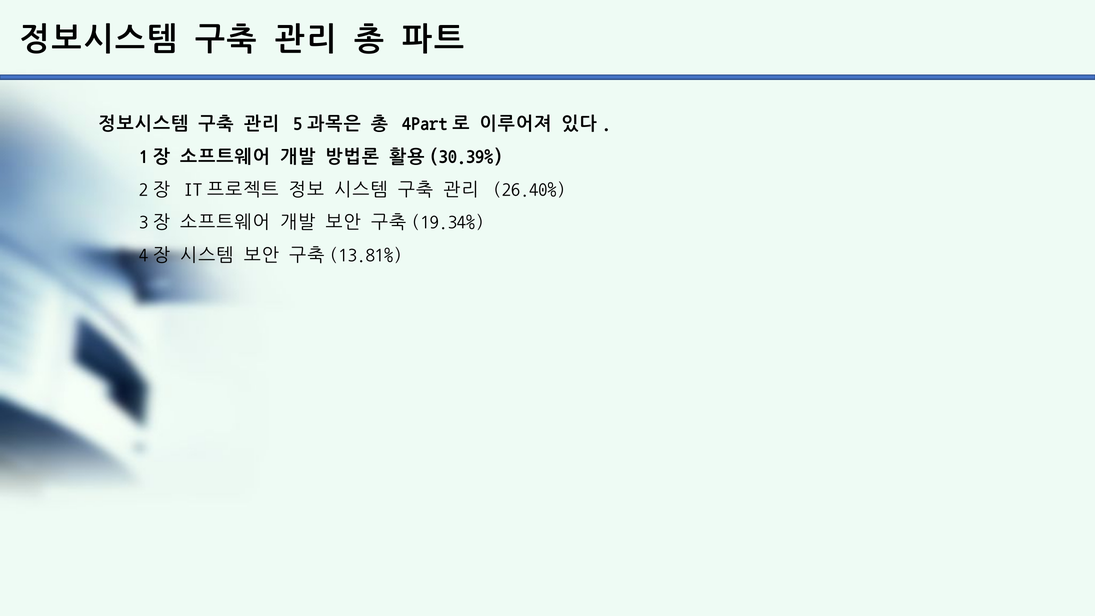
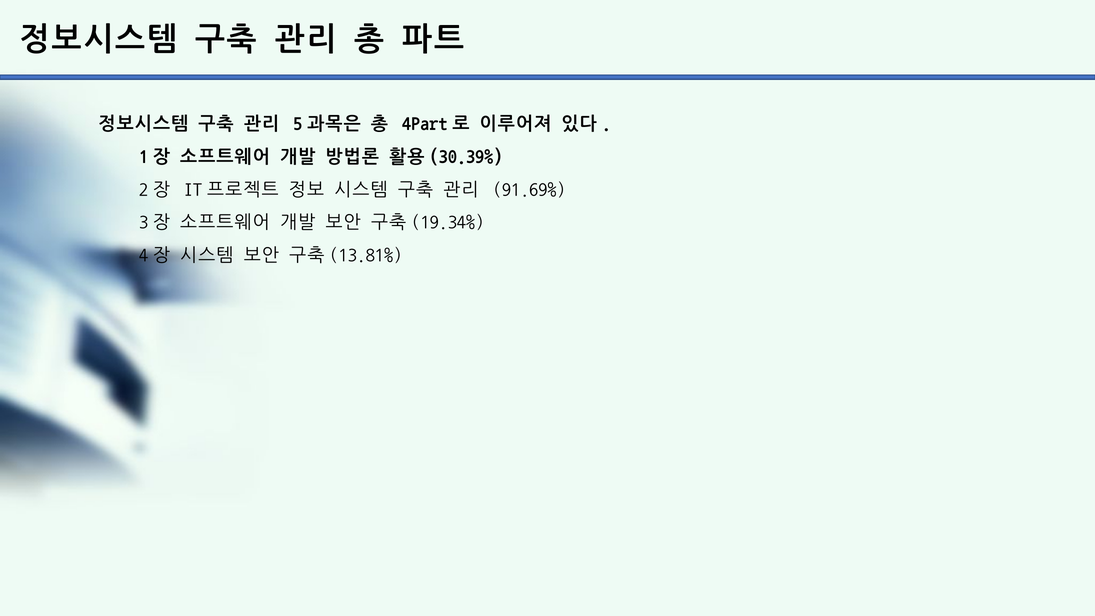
26.40%: 26.40% -> 91.69%
